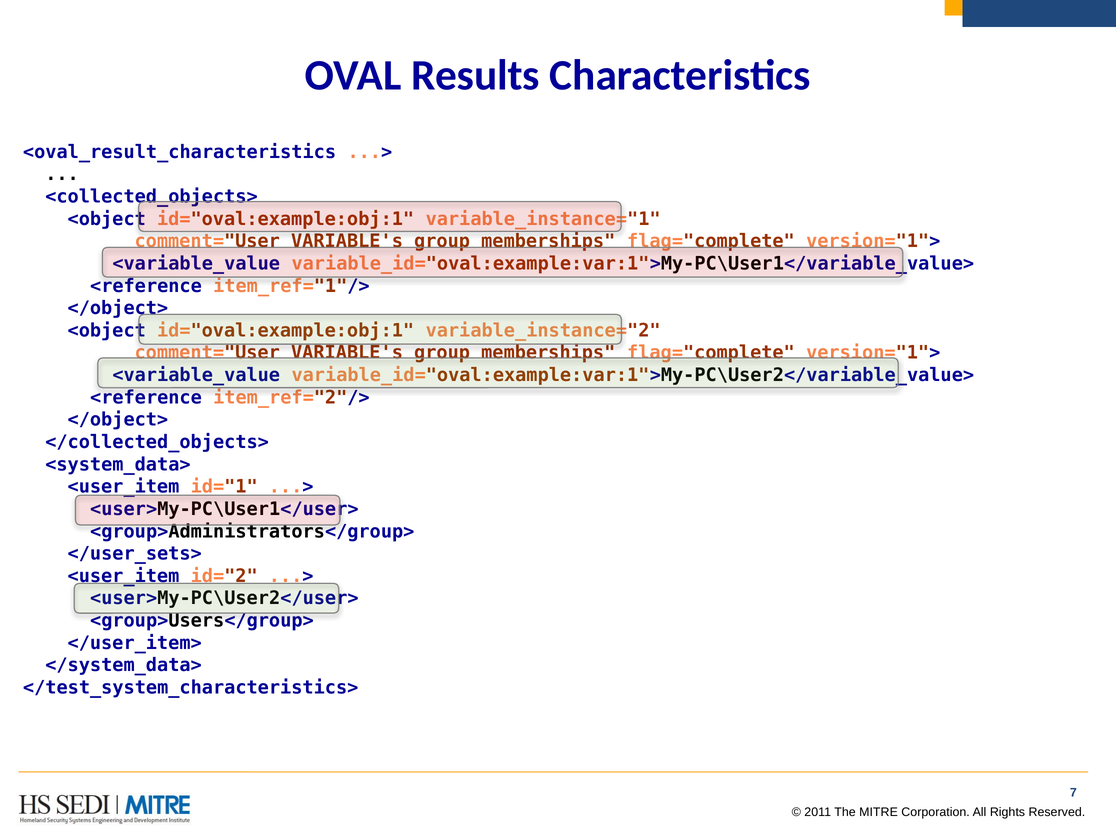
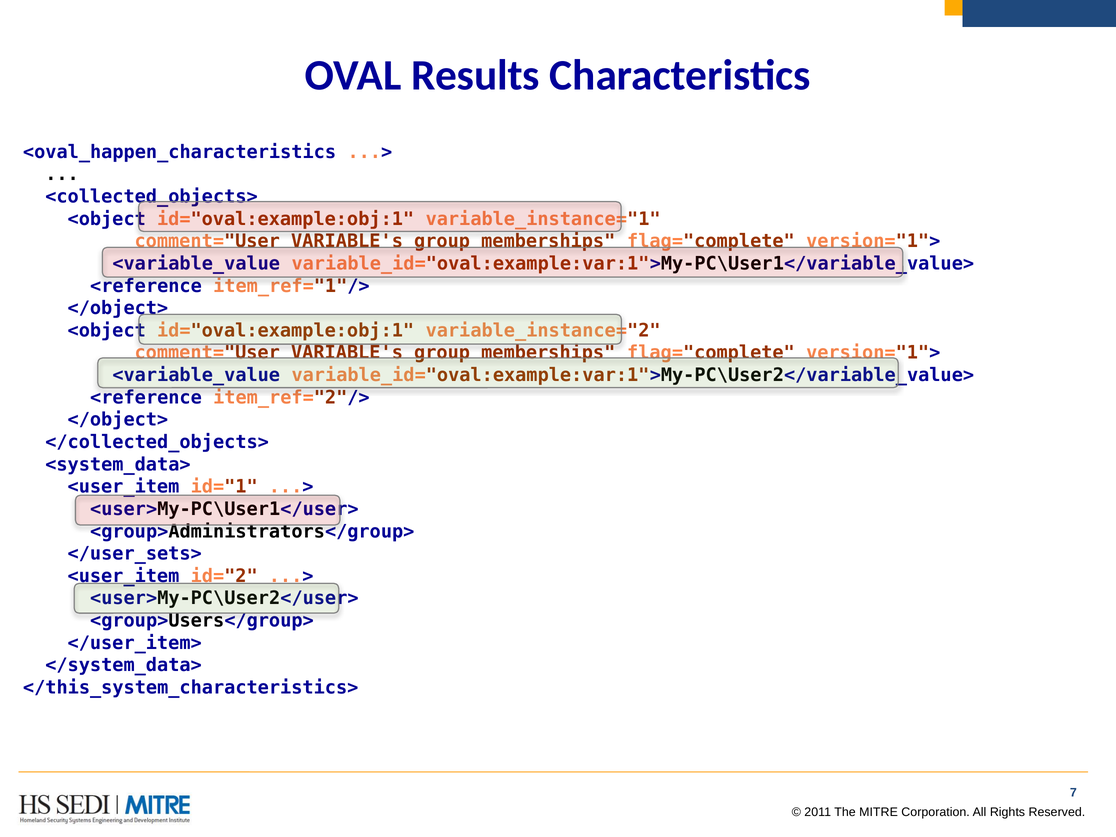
<oval_result_characteristics: <oval_result_characteristics -> <oval_happen_characteristics
</test_system_characteristics>: </test_system_characteristics> -> </this_system_characteristics>
